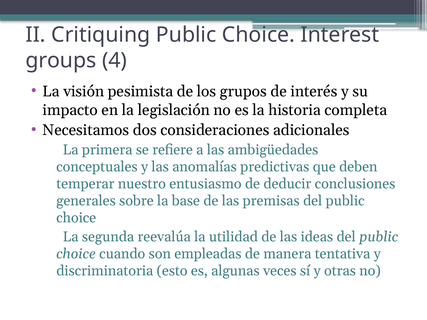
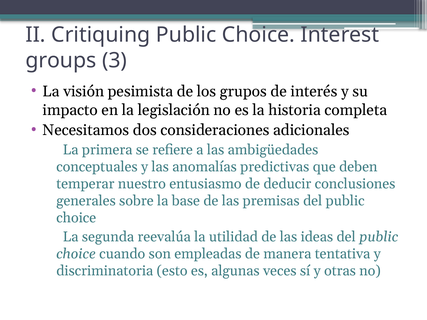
4: 4 -> 3
